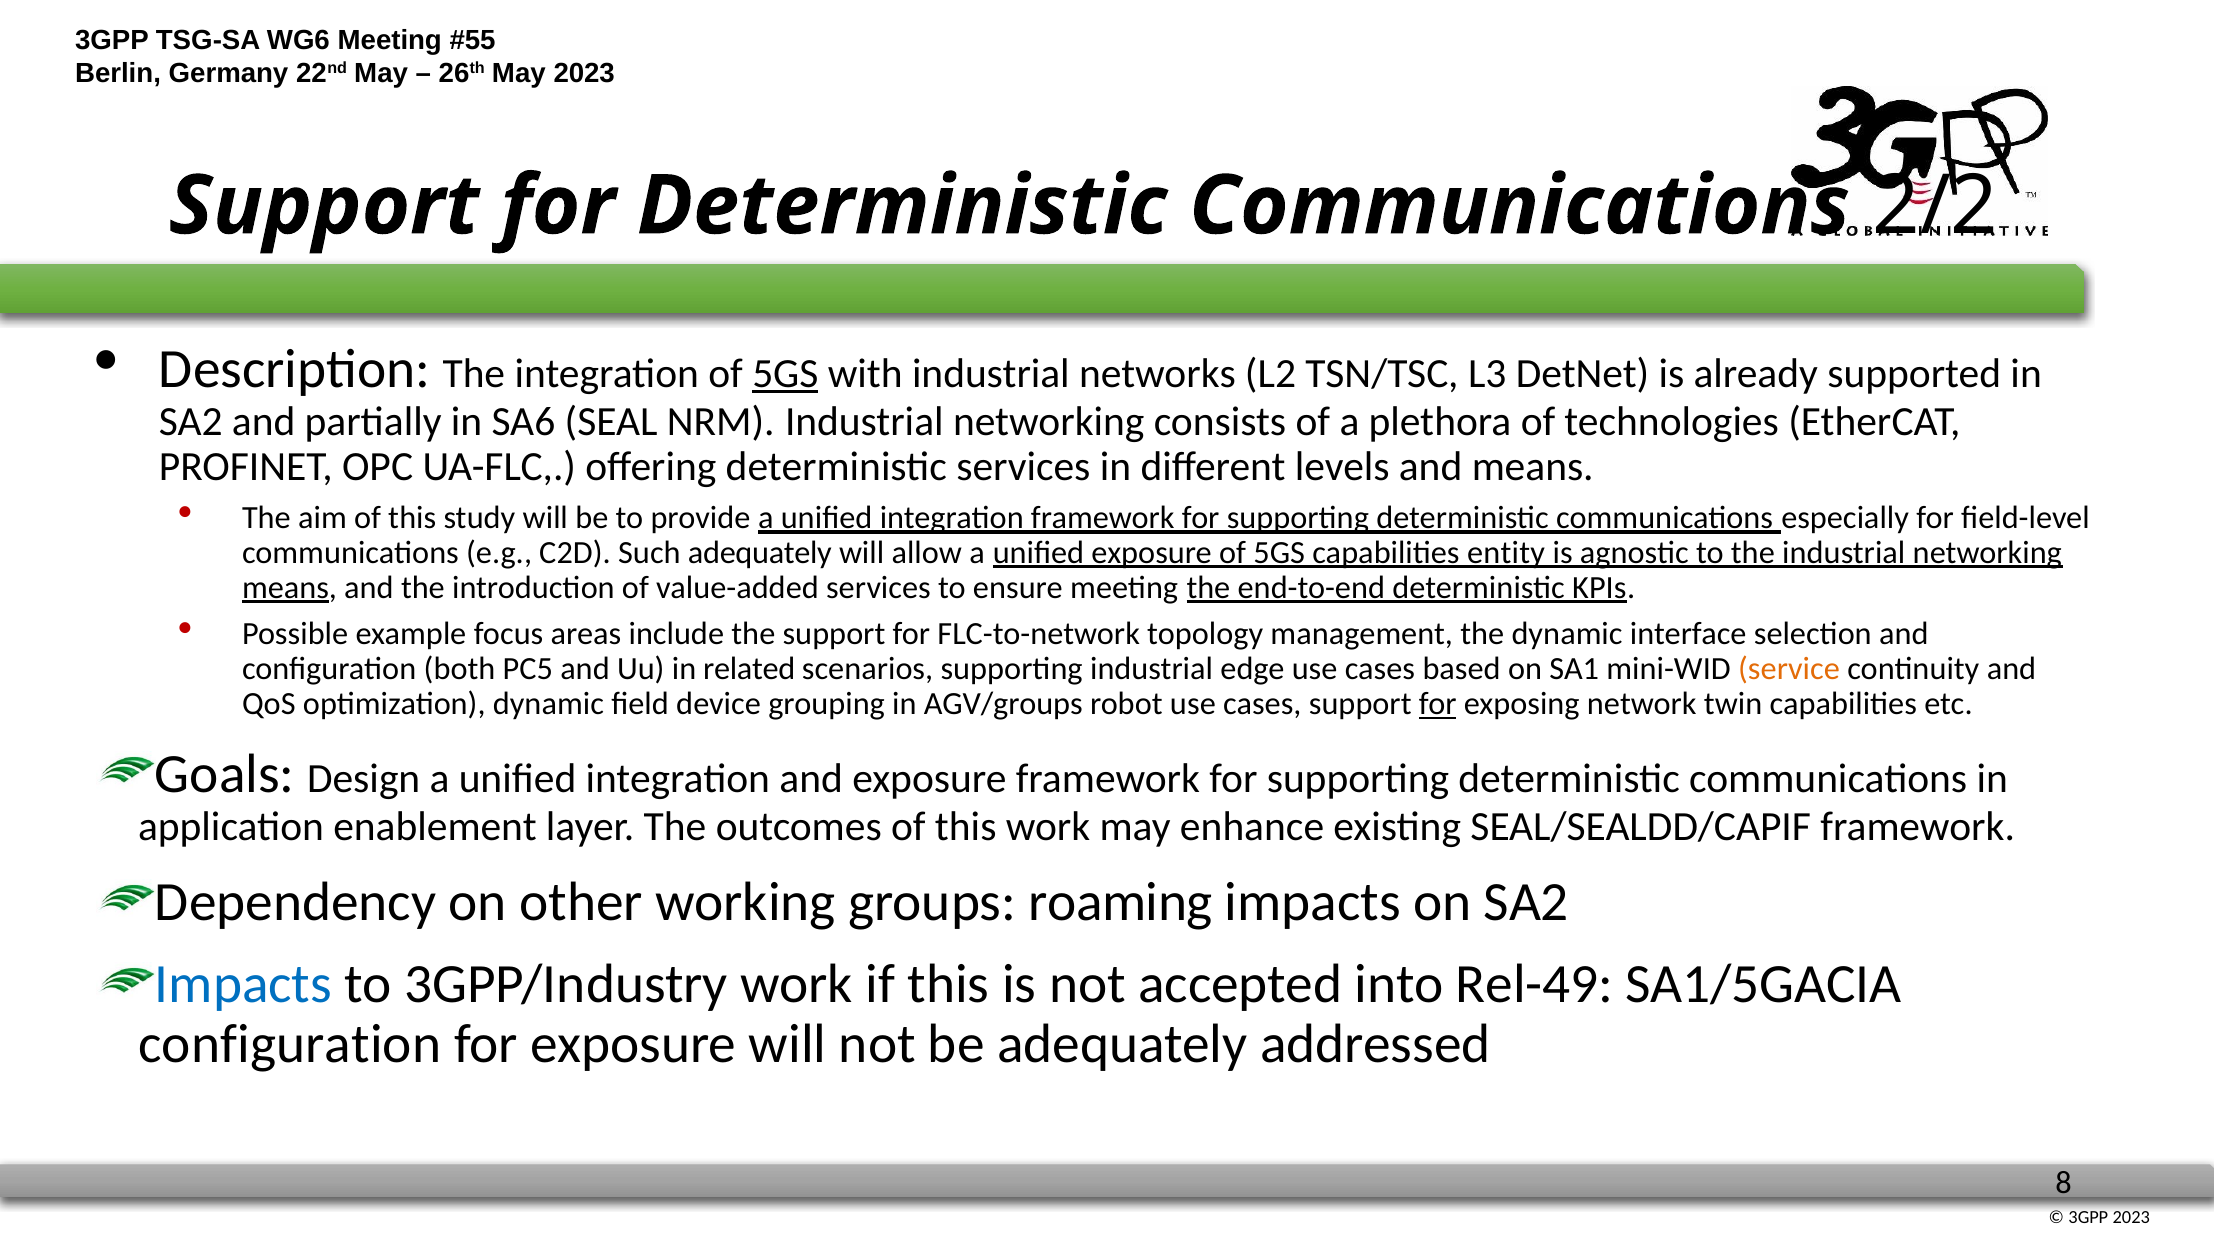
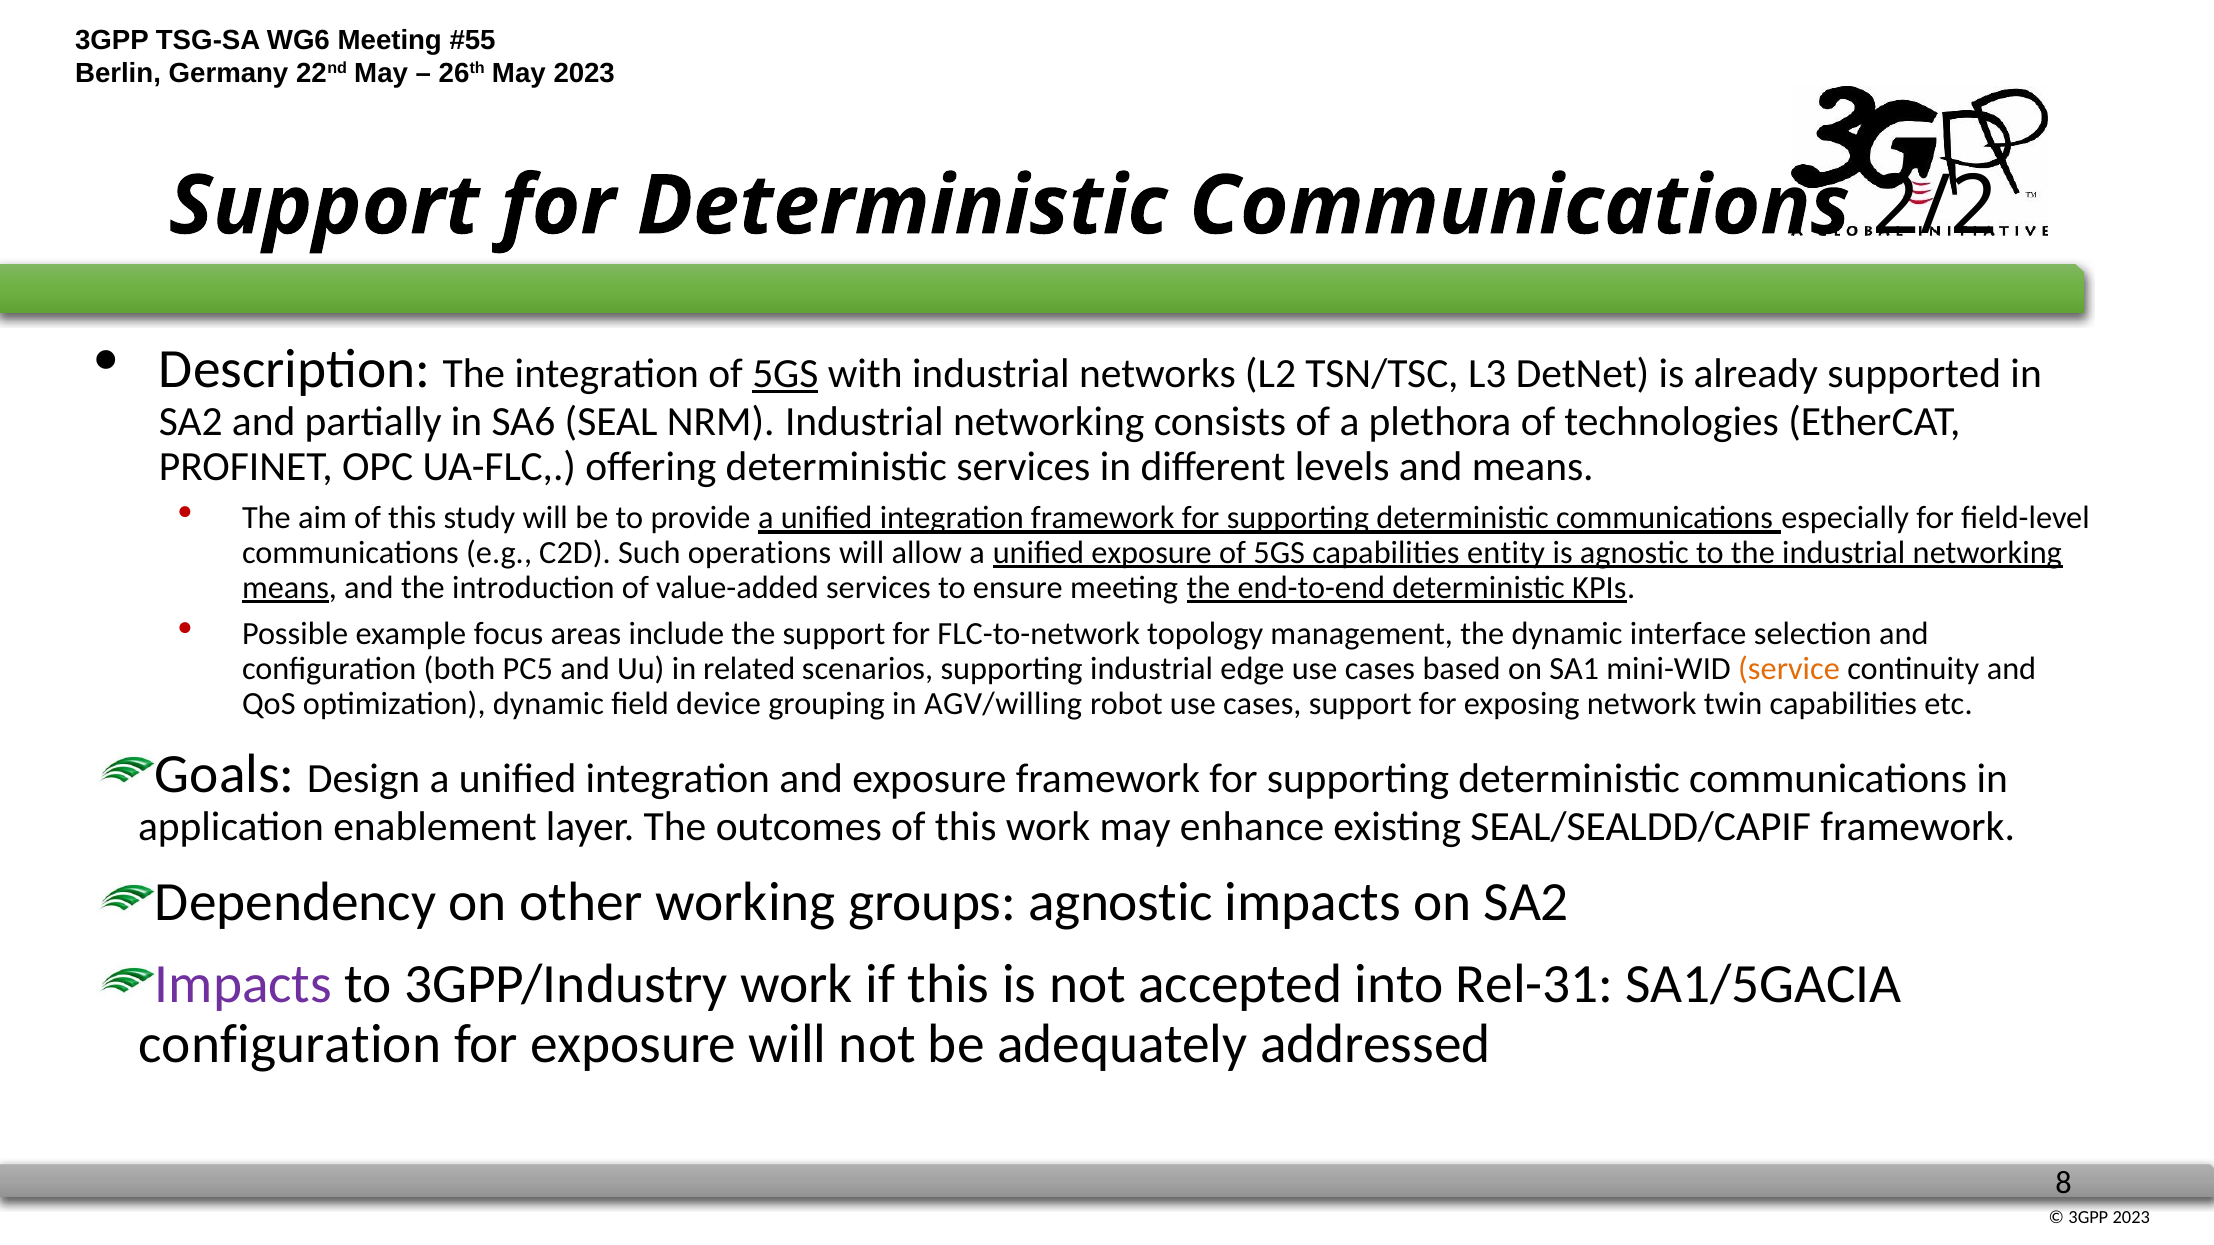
Such adequately: adequately -> operations
AGV/groups: AGV/groups -> AGV/willing
for at (1438, 704) underline: present -> none
groups roaming: roaming -> agnostic
Impacts at (244, 985) colour: blue -> purple
Rel-49: Rel-49 -> Rel-31
